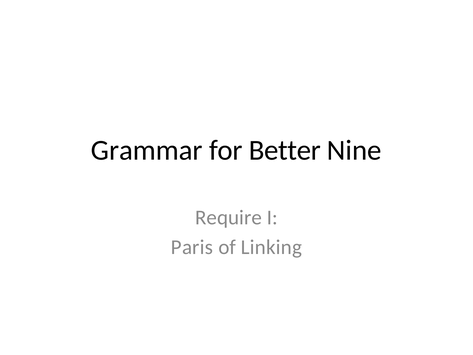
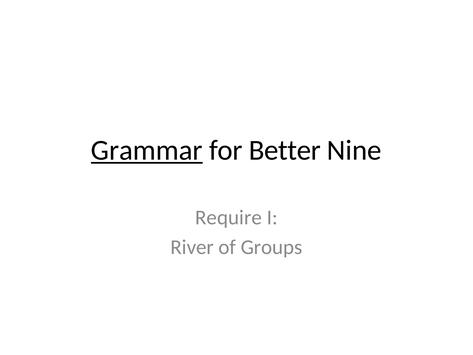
Grammar underline: none -> present
Paris: Paris -> River
Linking: Linking -> Groups
